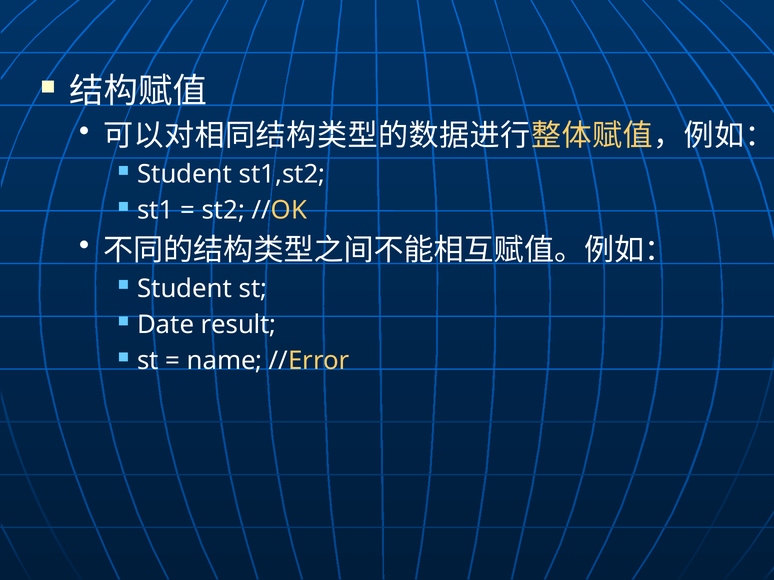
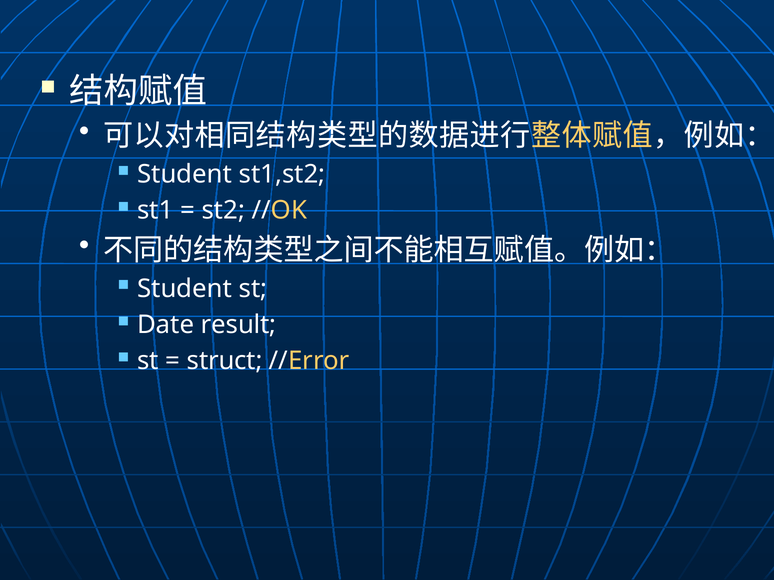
name: name -> struct
